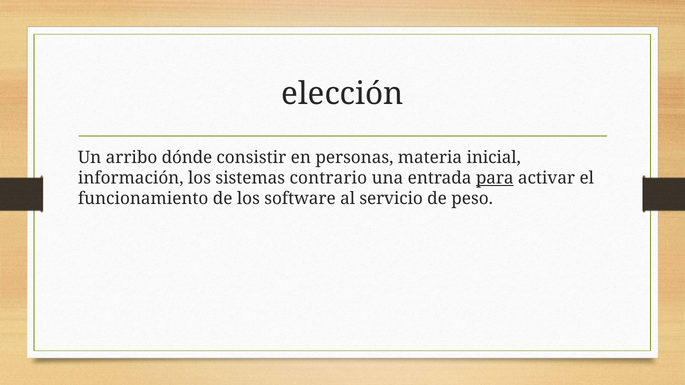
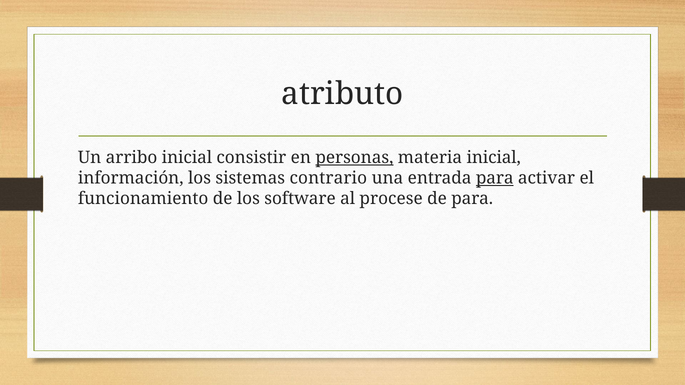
elección: elección -> atributo
arribo dónde: dónde -> inicial
personas underline: none -> present
servicio: servicio -> procese
de peso: peso -> para
